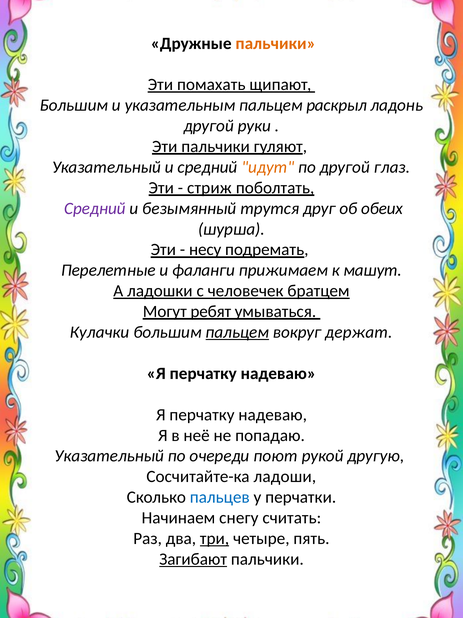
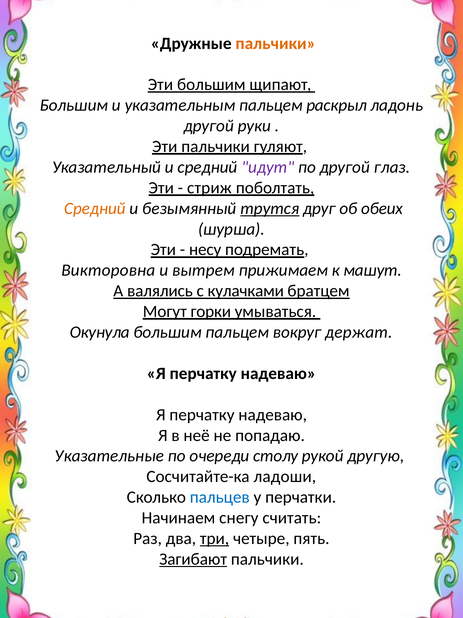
Эти помахать: помахать -> большим
идут colour: orange -> purple
Средний at (95, 208) colour: purple -> orange
трутся underline: none -> present
Перелетные: Перелетные -> Викторовна
фаланги: фаланги -> вытрем
ладошки: ладошки -> валялись
человечек: человечек -> кулачками
ребят: ребят -> горки
Кулачки: Кулачки -> Окунула
пальцем at (237, 332) underline: present -> none
Указательный at (109, 455): Указательный -> Указательные
поют: поют -> столу
